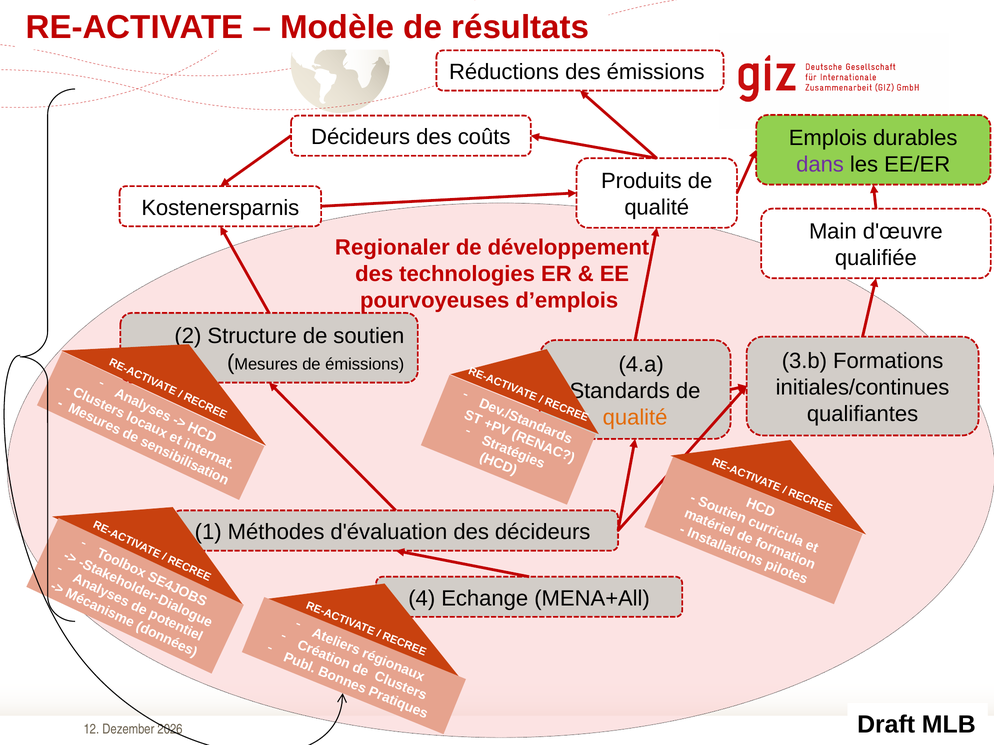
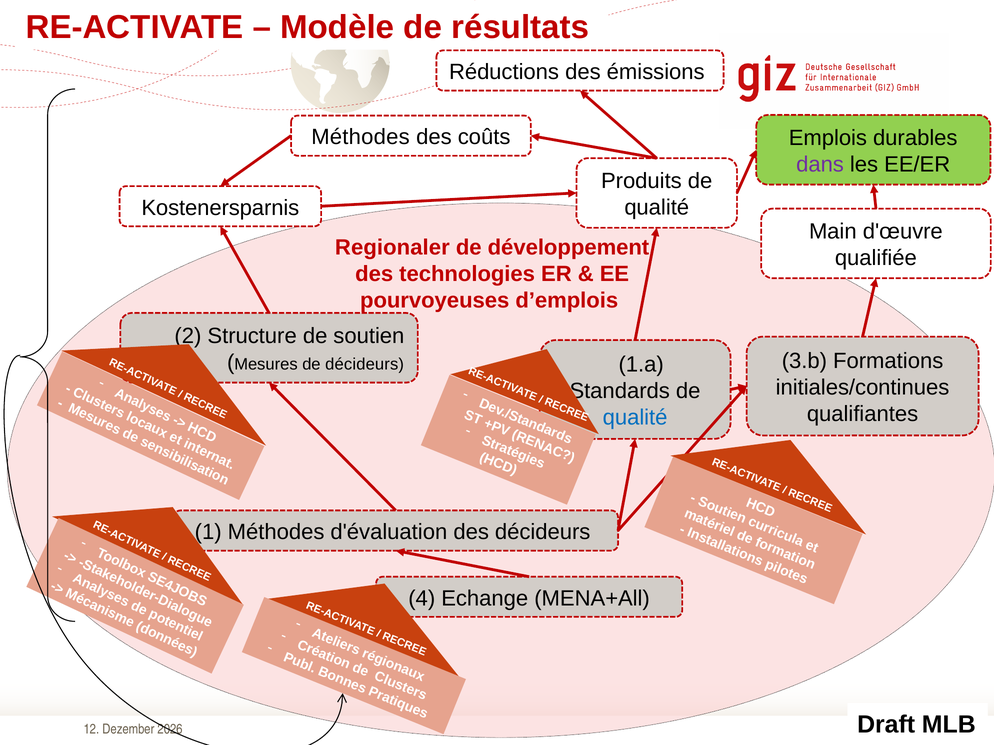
Décideurs at (361, 137): Décideurs -> Méthodes
de émissions: émissions -> décideurs
4.a: 4.a -> 1.a
qualité at (635, 418) colour: orange -> blue
